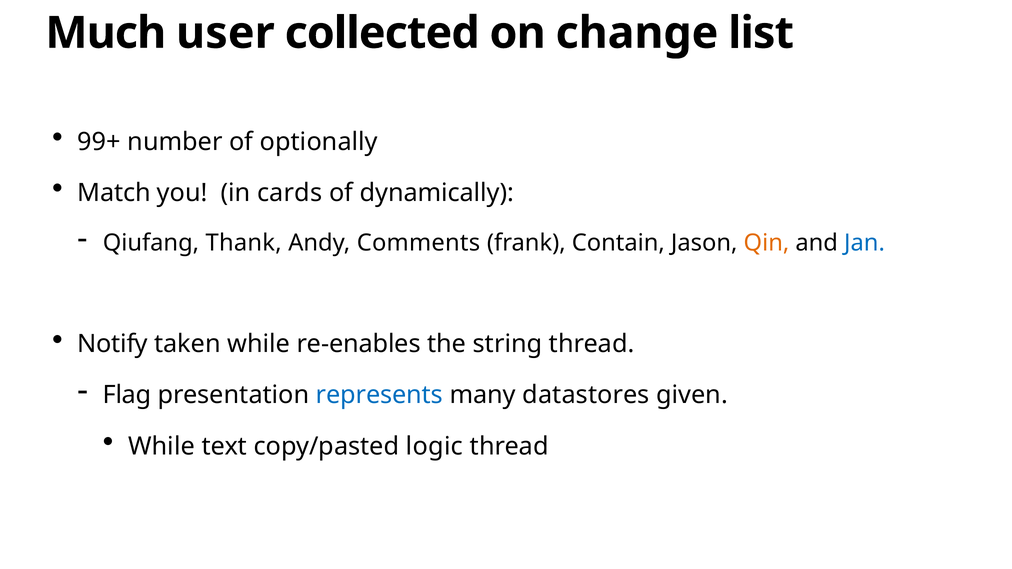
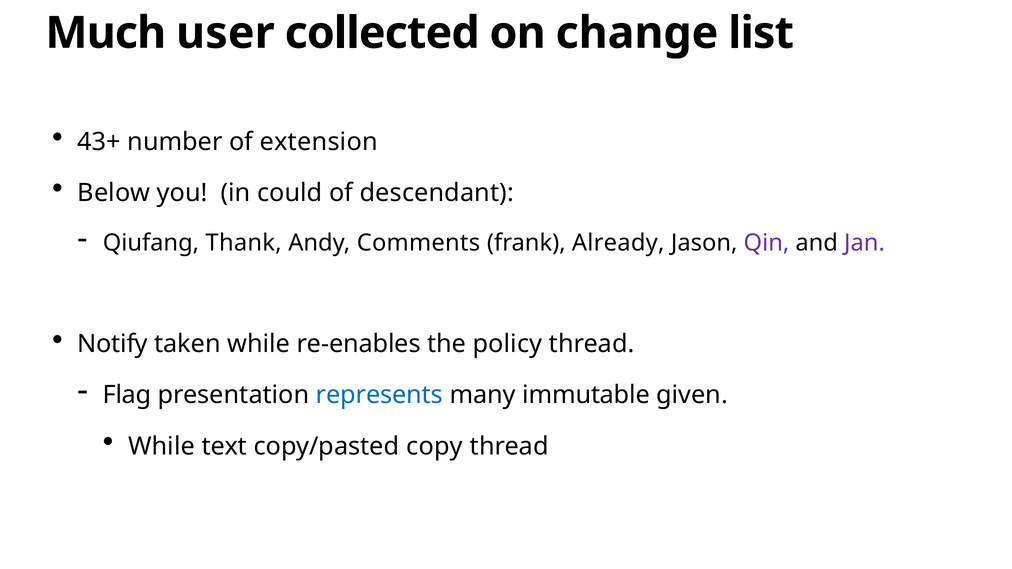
99+: 99+ -> 43+
optionally: optionally -> extension
Match: Match -> Below
cards: cards -> could
dynamically: dynamically -> descendant
Contain: Contain -> Already
Qin colour: orange -> purple
Jan colour: blue -> purple
string: string -> policy
datastores: datastores -> immutable
logic: logic -> copy
